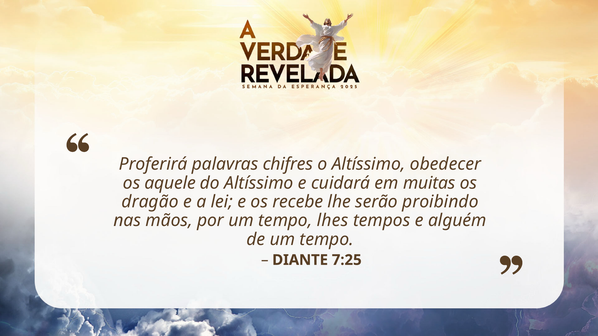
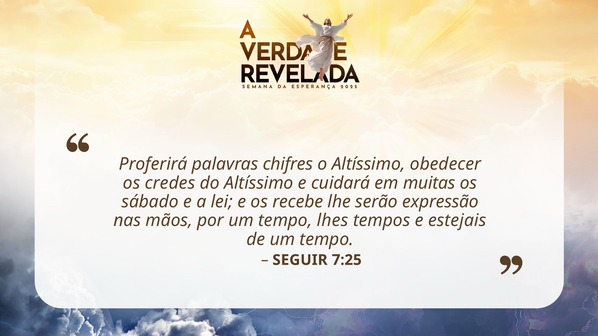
aquele: aquele -> credes
dragão: dragão -> sábado
proibindo: proibindo -> expressão
alguém: alguém -> estejais
DIANTE: DIANTE -> SEGUIR
